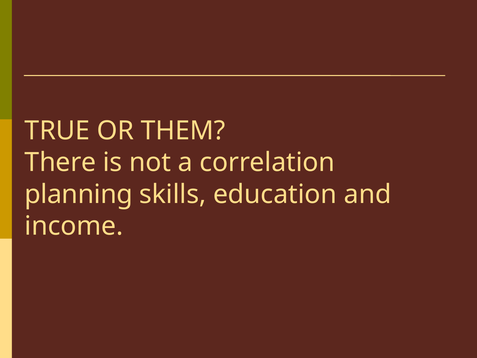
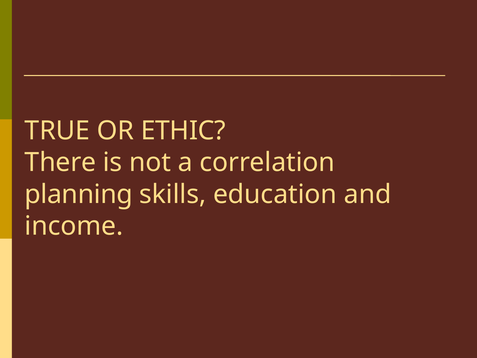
THEM: THEM -> ETHIC
